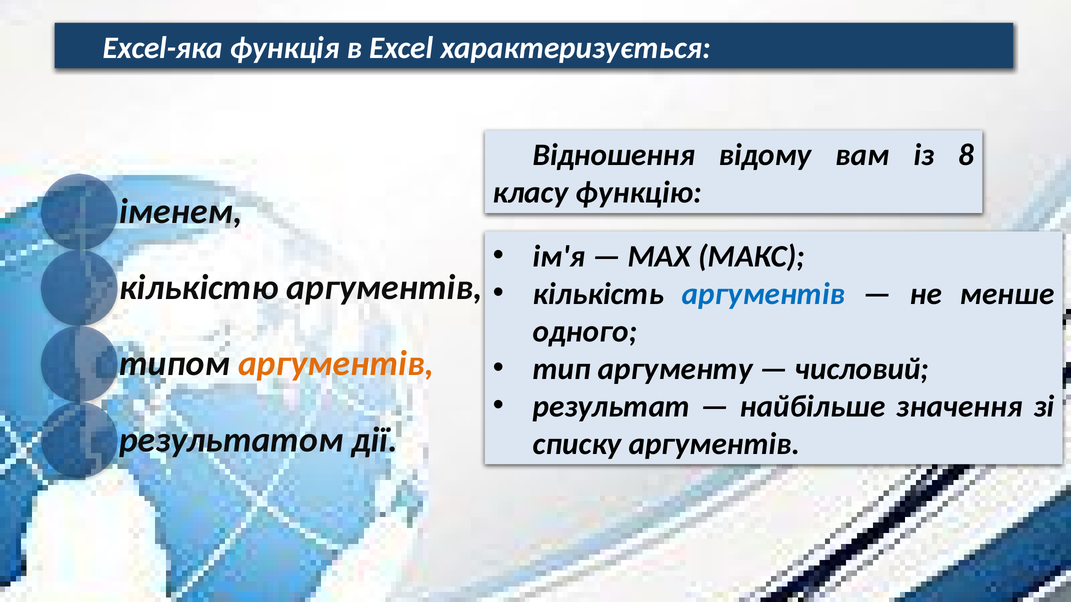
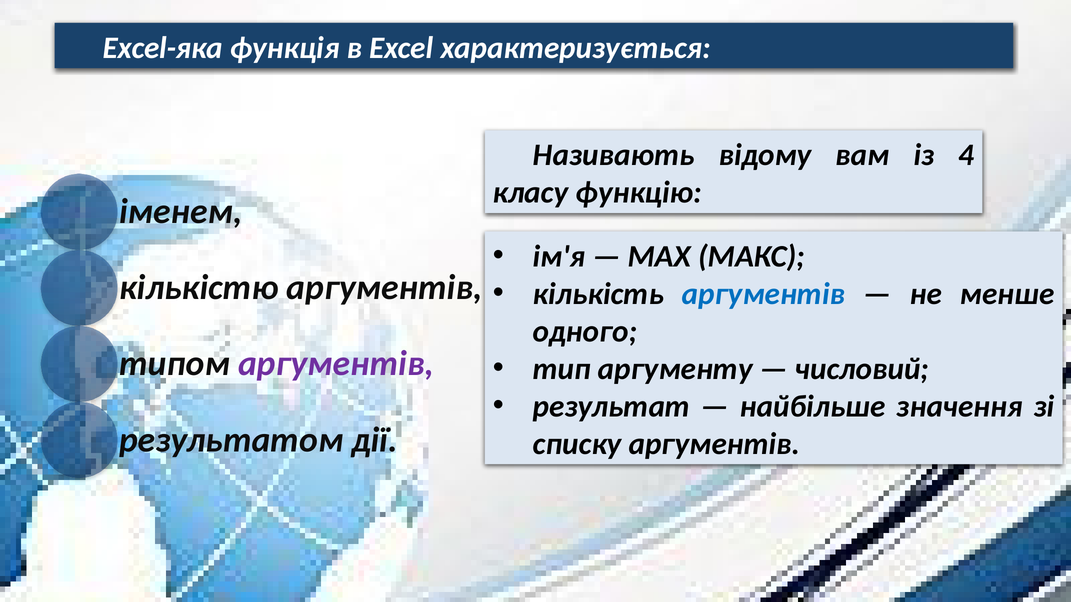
Відношення: Відношення -> Називають
8: 8 -> 4
аргументів at (336, 364) colour: orange -> purple
